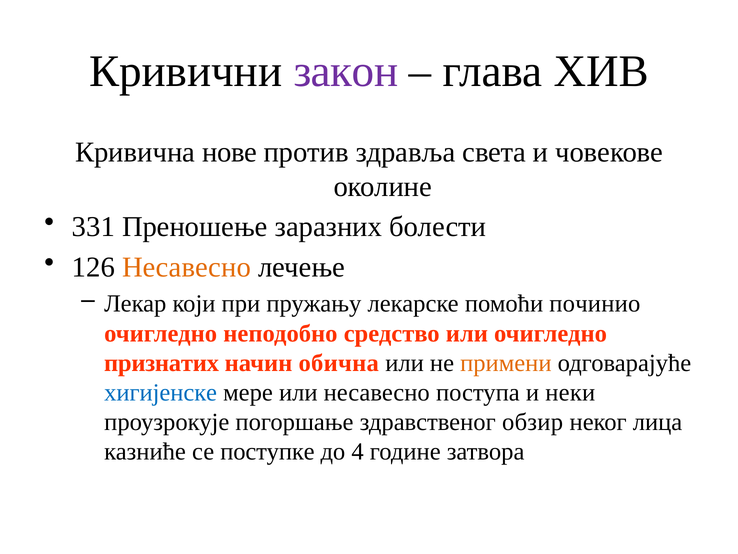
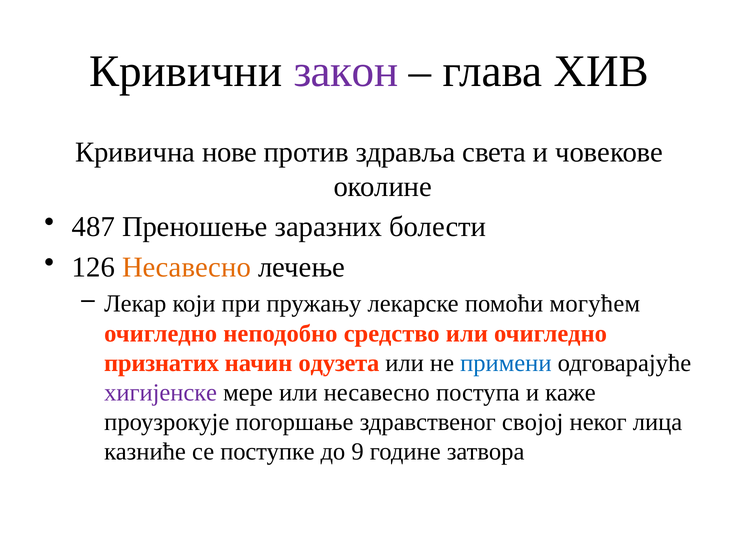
331: 331 -> 487
починио: починио -> могућем
обична: обична -> одузета
примени colour: orange -> blue
хигијенске colour: blue -> purple
неки: неки -> каже
обзир: обзир -> својој
4: 4 -> 9
